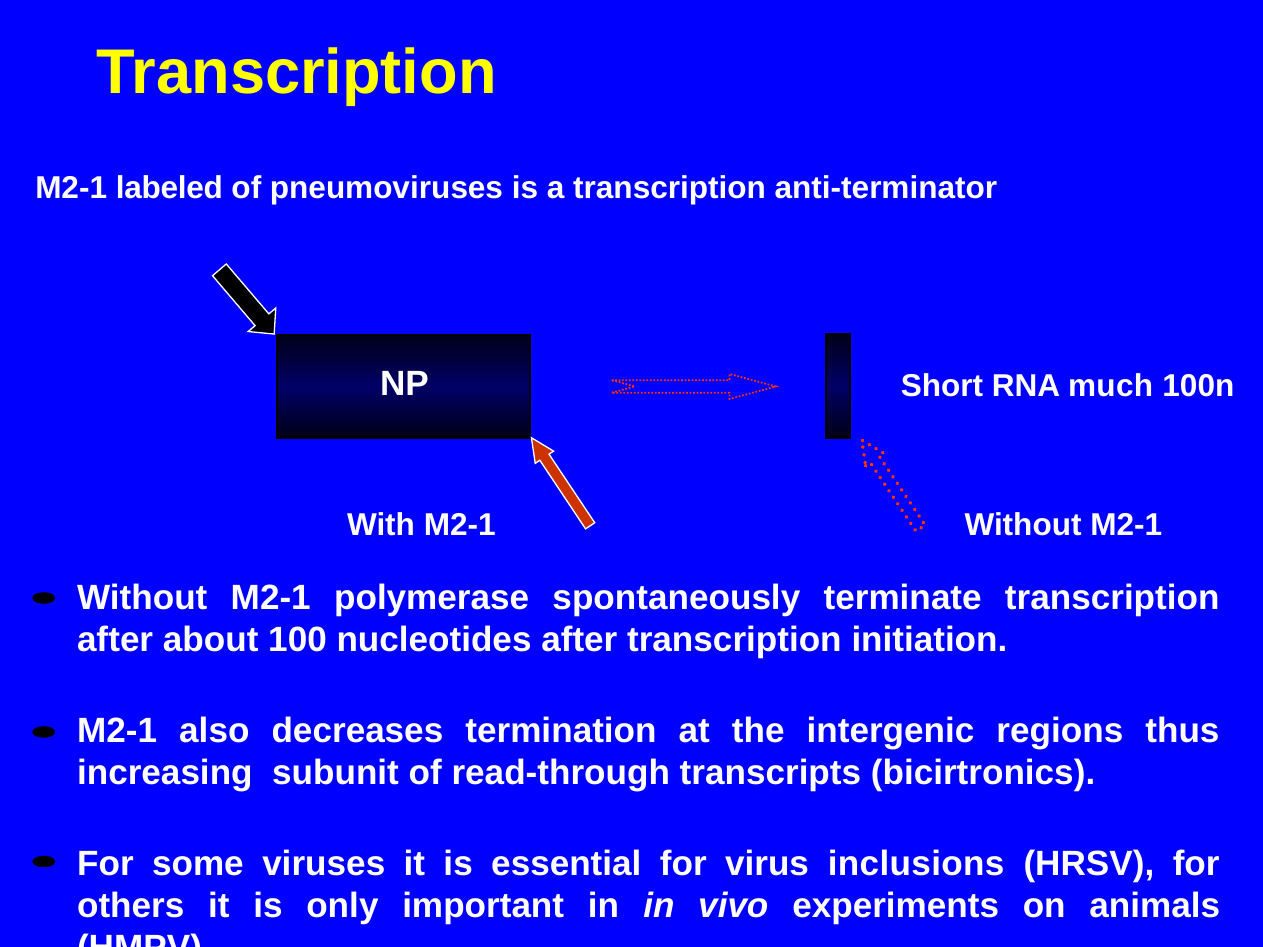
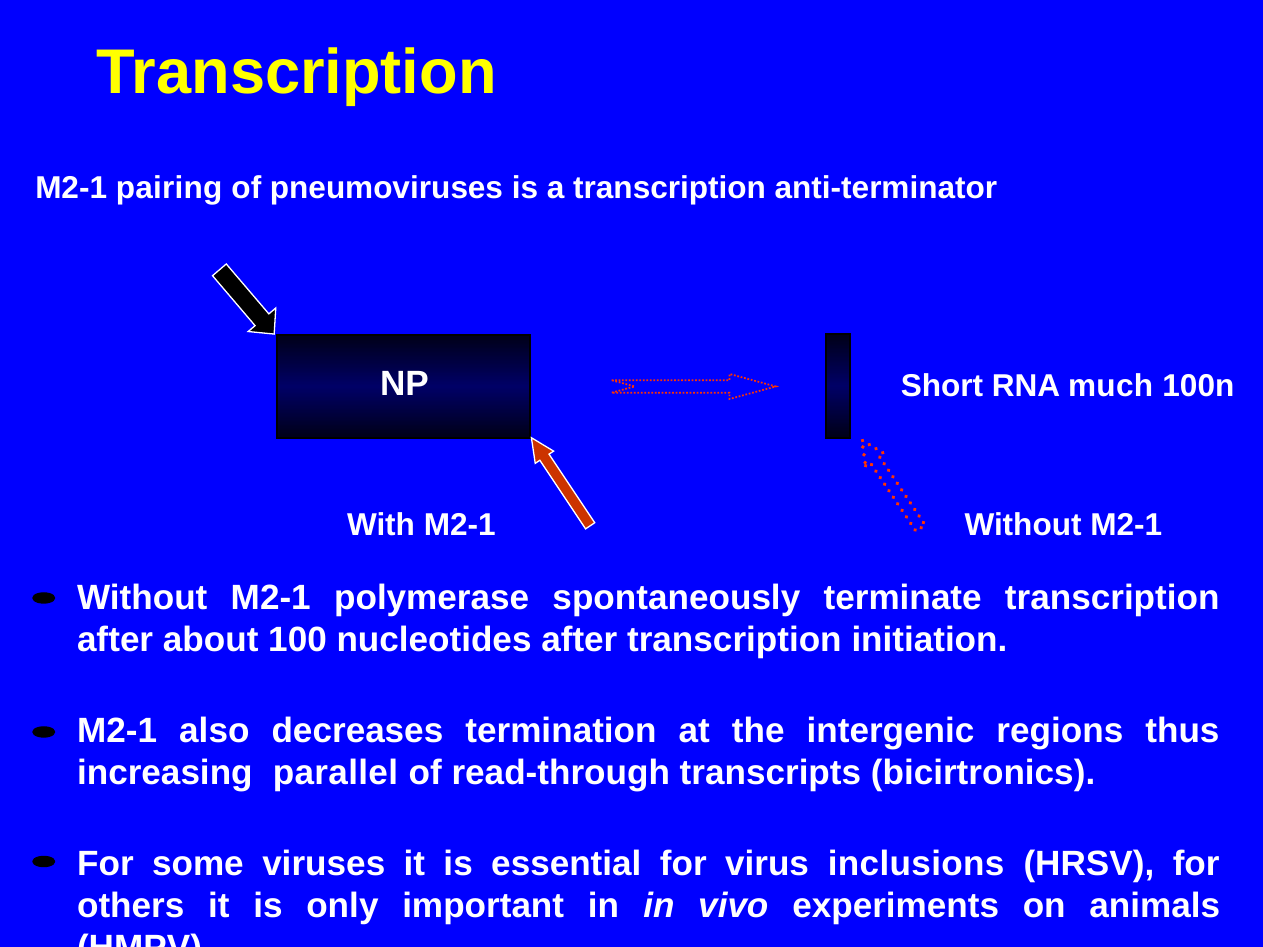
labeled: labeled -> pairing
subunit: subunit -> parallel
